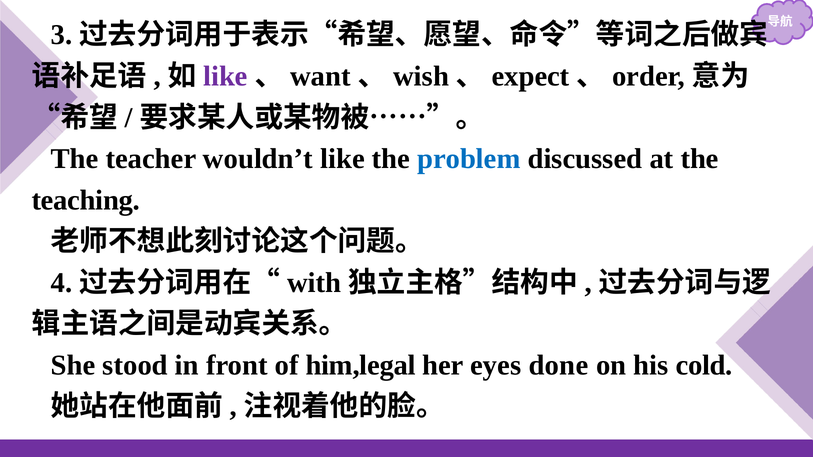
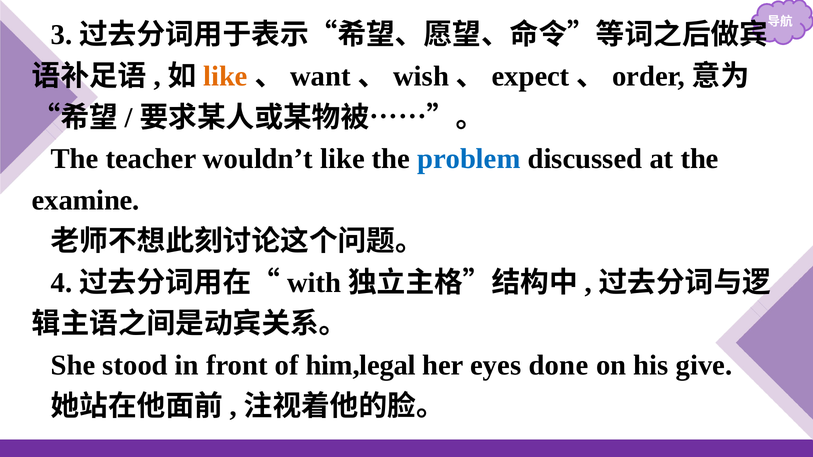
like at (225, 76) colour: purple -> orange
teaching: teaching -> examine
cold: cold -> give
